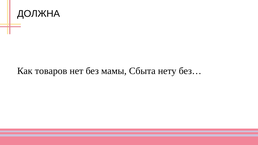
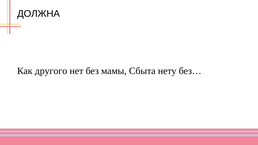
товаров: товаров -> другого
